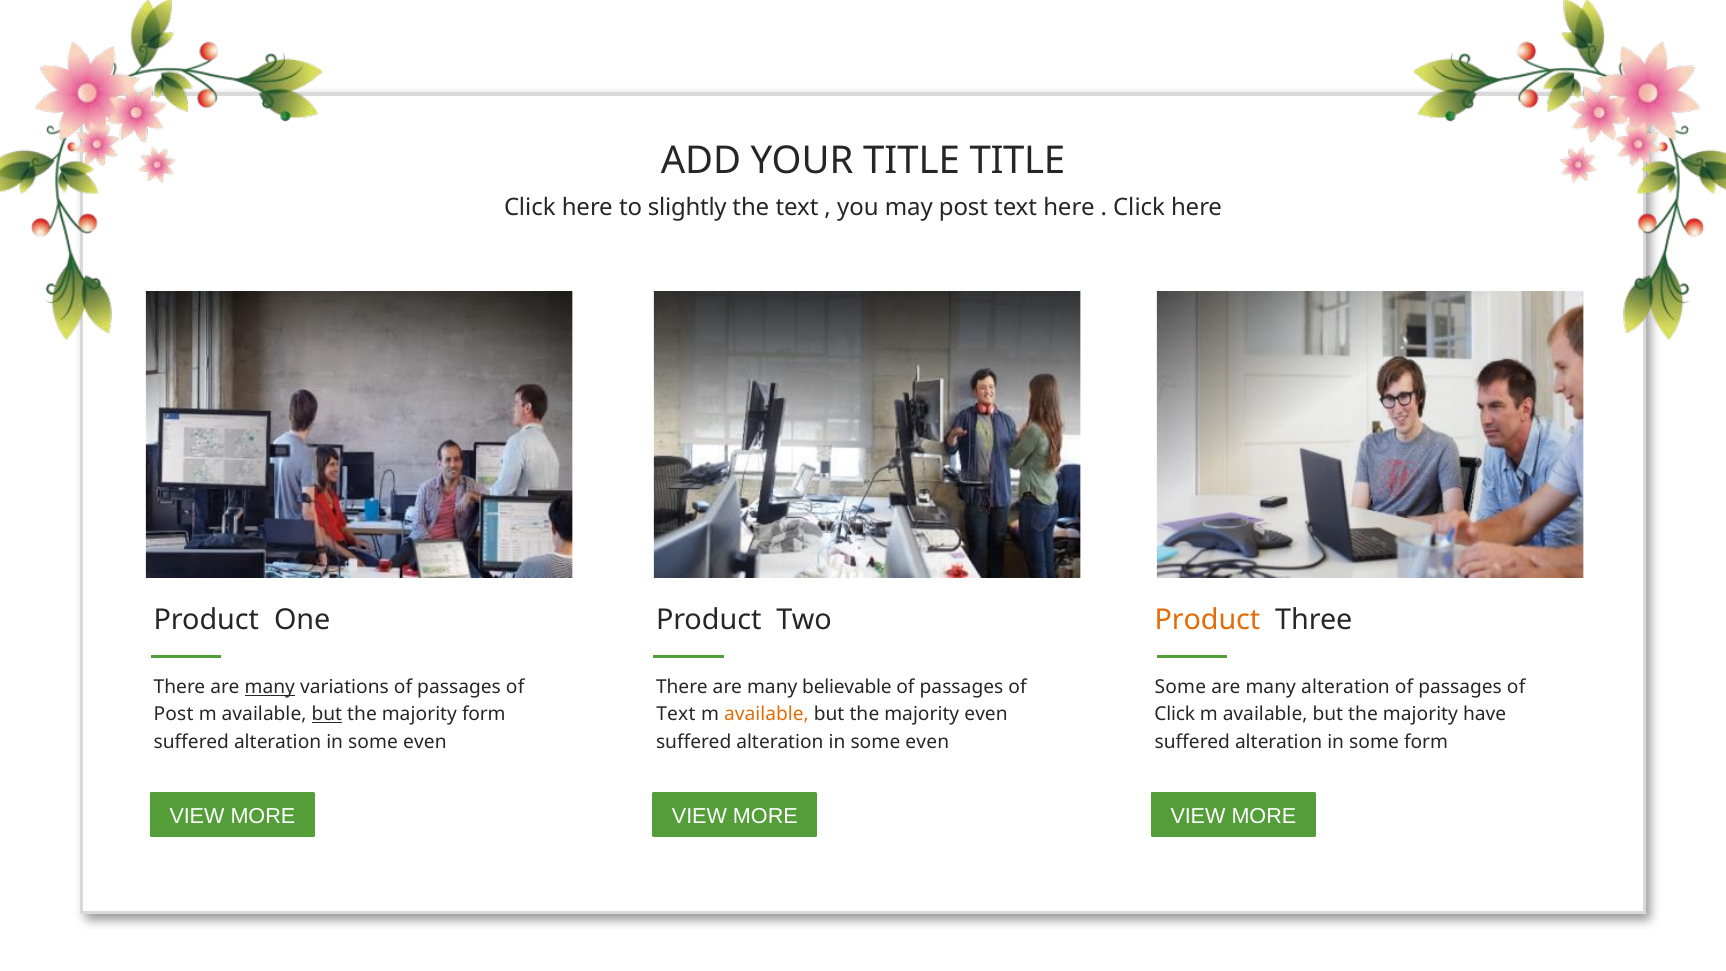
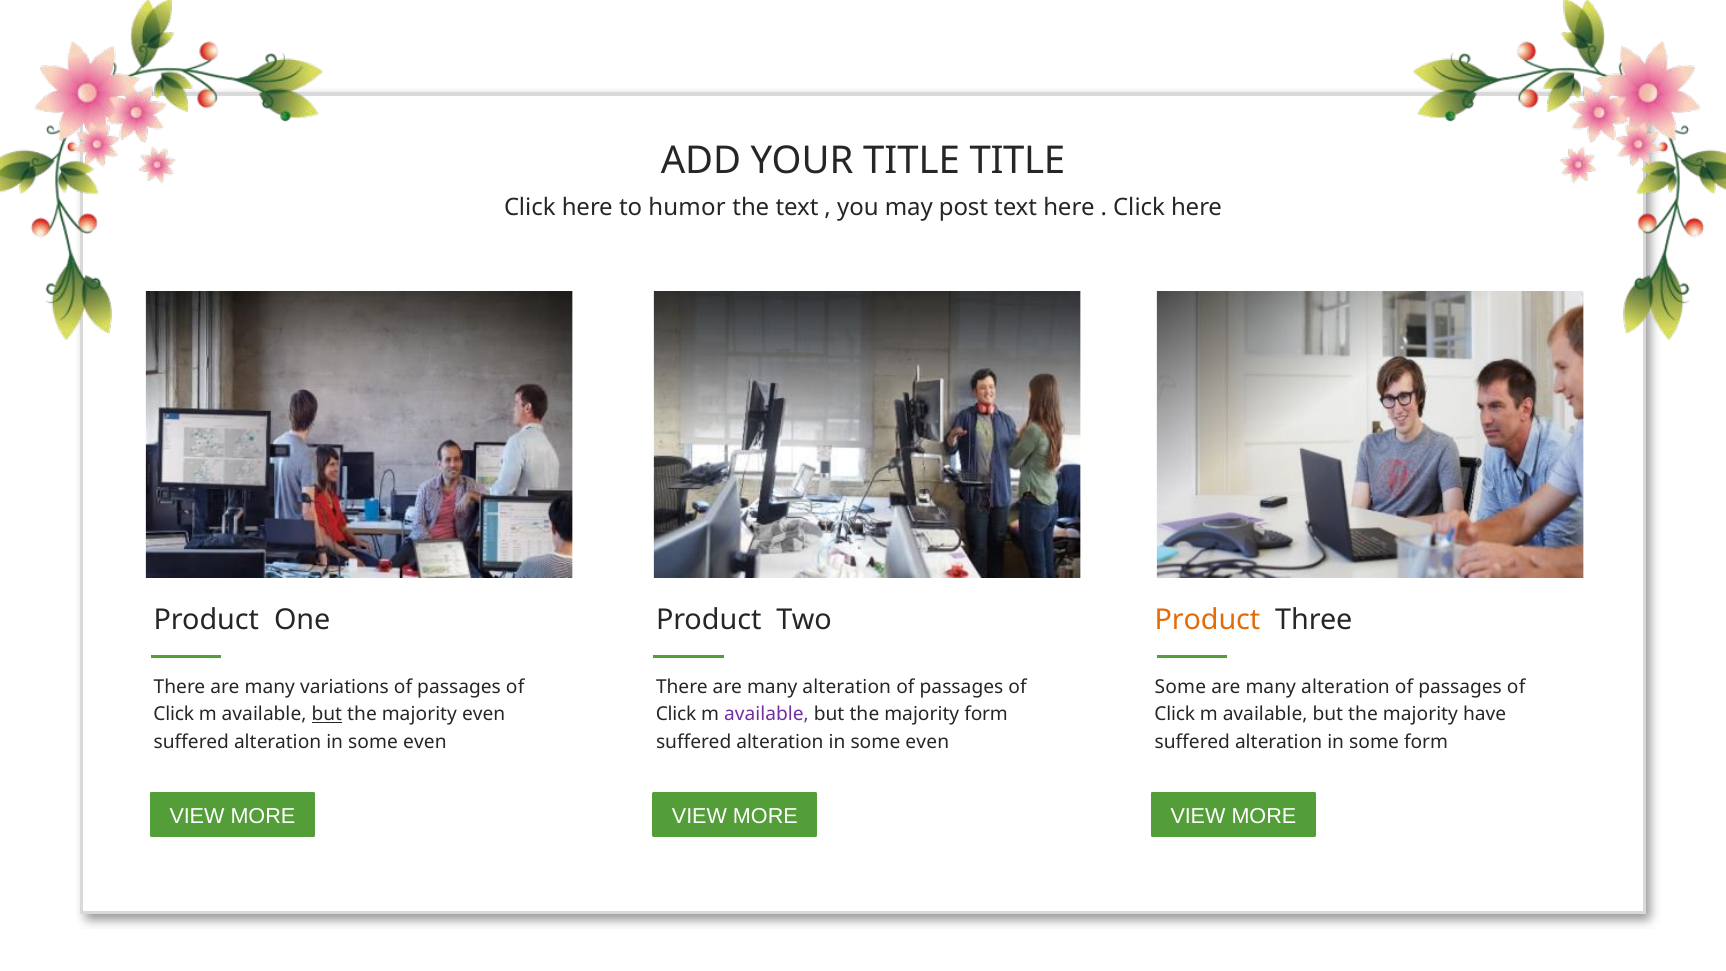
slightly: slightly -> humor
many at (270, 687) underline: present -> none
There are many believable: believable -> alteration
Post at (174, 714): Post -> Click
majority form: form -> even
Text at (676, 714): Text -> Click
available at (766, 714) colour: orange -> purple
majority even: even -> form
